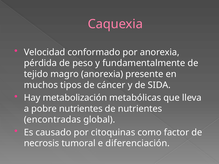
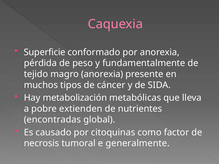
Velocidad: Velocidad -> Superficie
pobre nutrientes: nutrientes -> extienden
diferenciación: diferenciación -> generalmente
